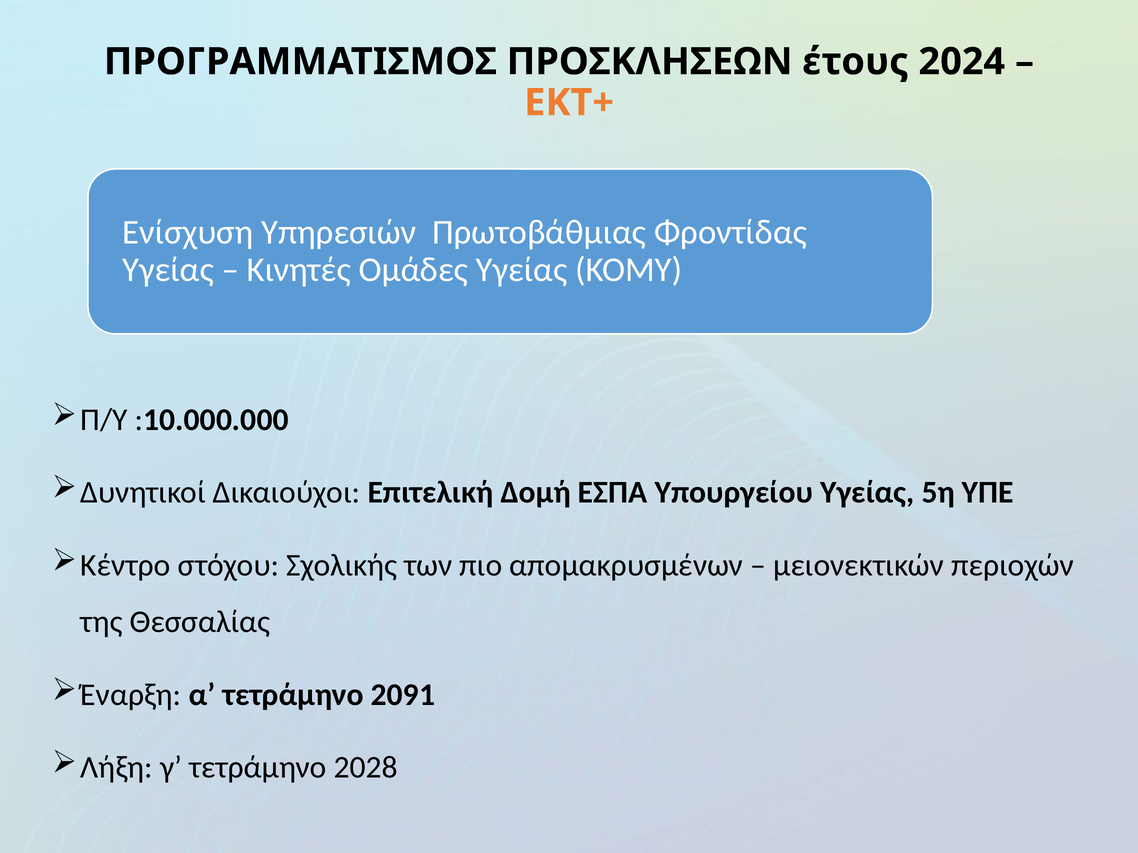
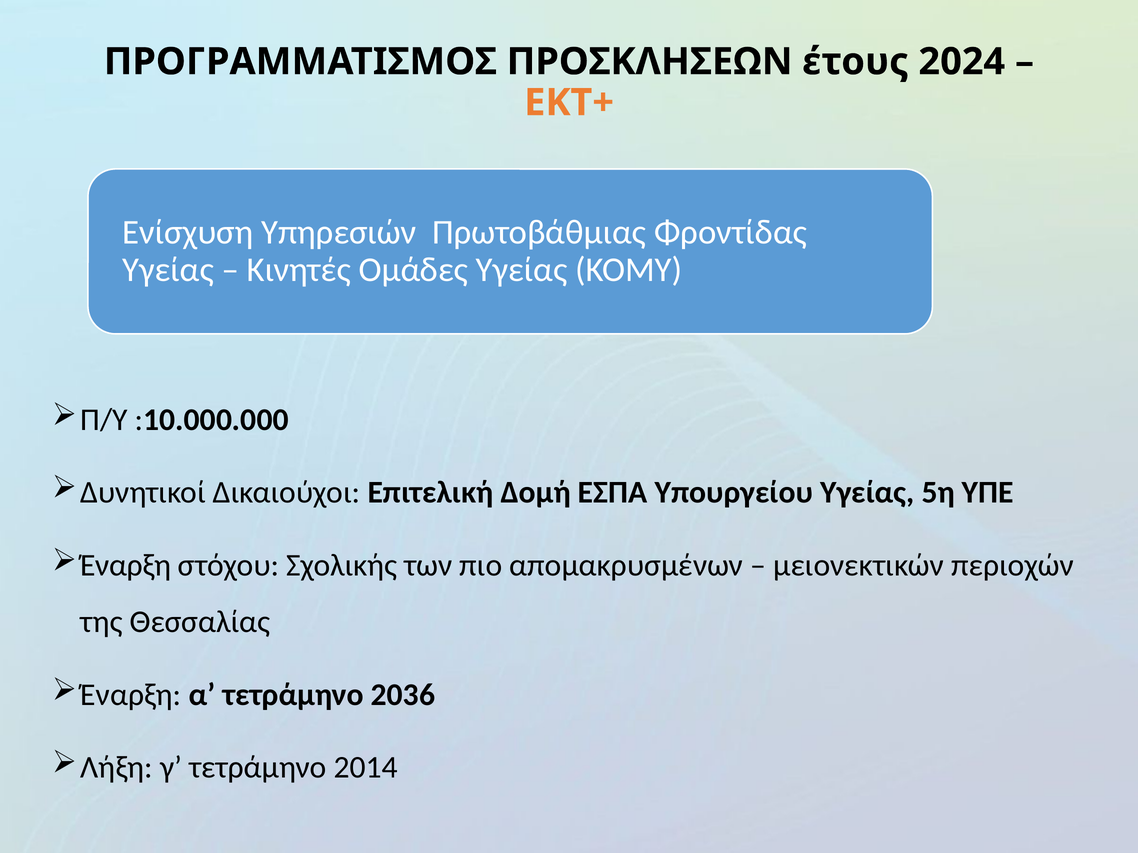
Κέντρο at (126, 566): Κέντρο -> Έναρξη
2091: 2091 -> 2036
2028: 2028 -> 2014
